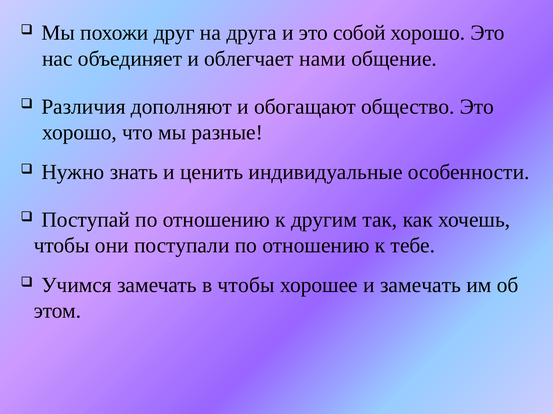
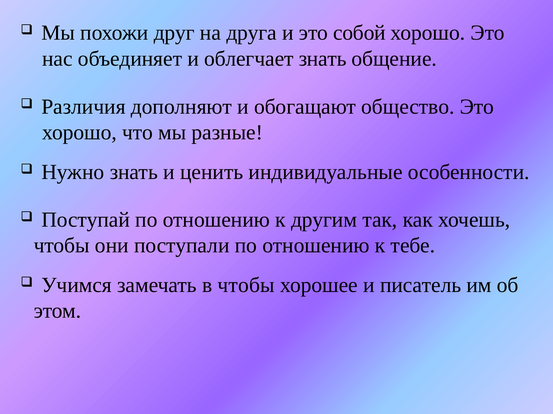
облегчает нами: нами -> знать
и замечать: замечать -> писатель
